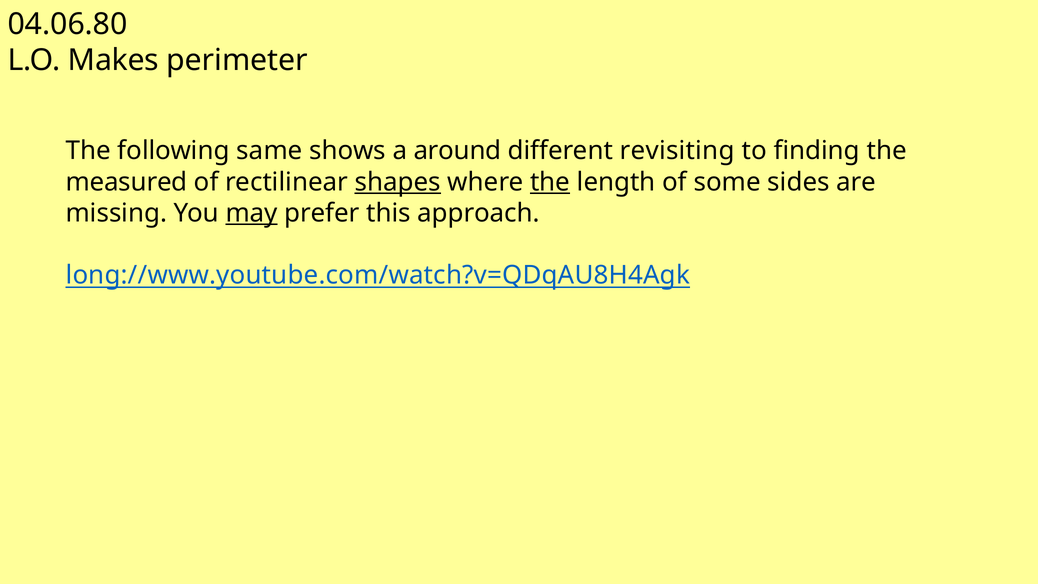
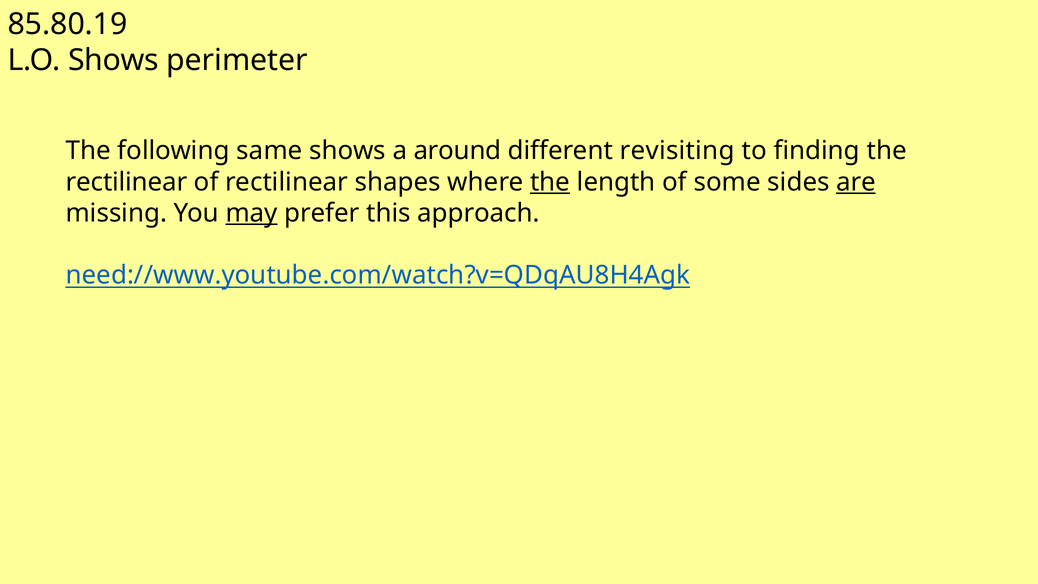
04.06.80: 04.06.80 -> 85.80.19
L.O Makes: Makes -> Shows
measured at (127, 182): measured -> rectilinear
shapes underline: present -> none
are underline: none -> present
long://www.youtube.com/watch?v=QDqAU8H4Agk: long://www.youtube.com/watch?v=QDqAU8H4Agk -> need://www.youtube.com/watch?v=QDqAU8H4Agk
